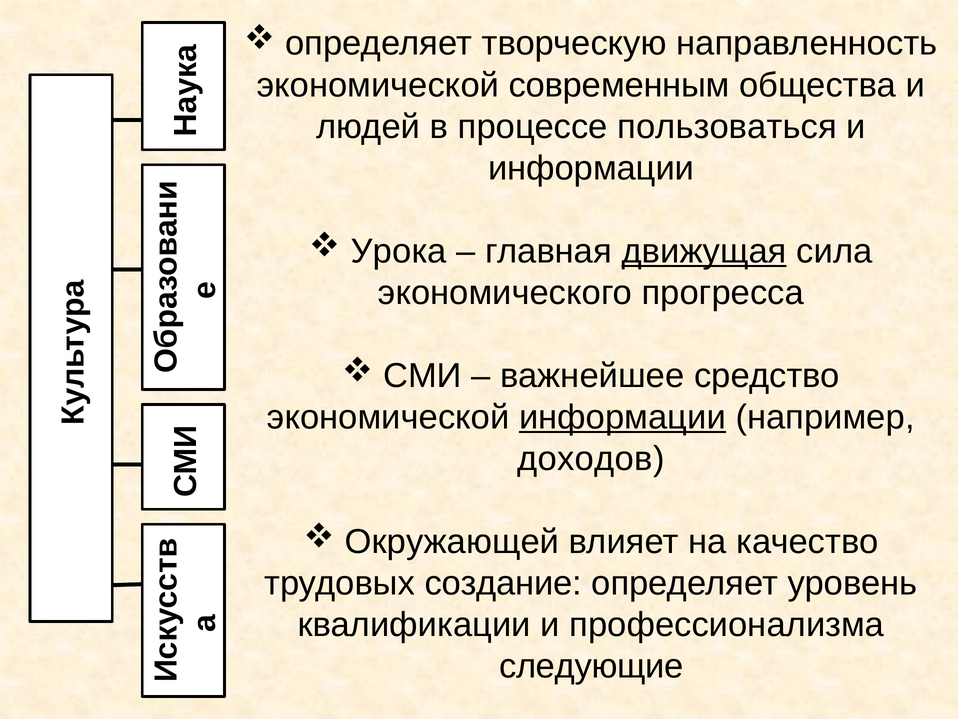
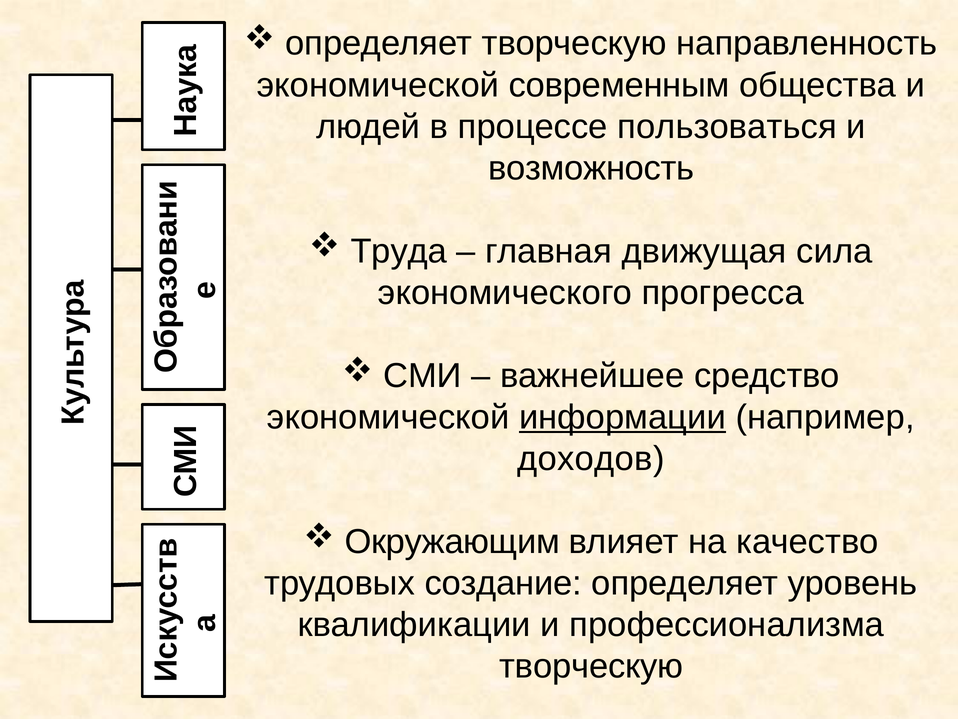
информации at (591, 168): информации -> возможность
Урока: Урока -> Труда
движущая underline: present -> none
Окружающей: Окружающей -> Окружающим
следующие at (591, 666): следующие -> творческую
